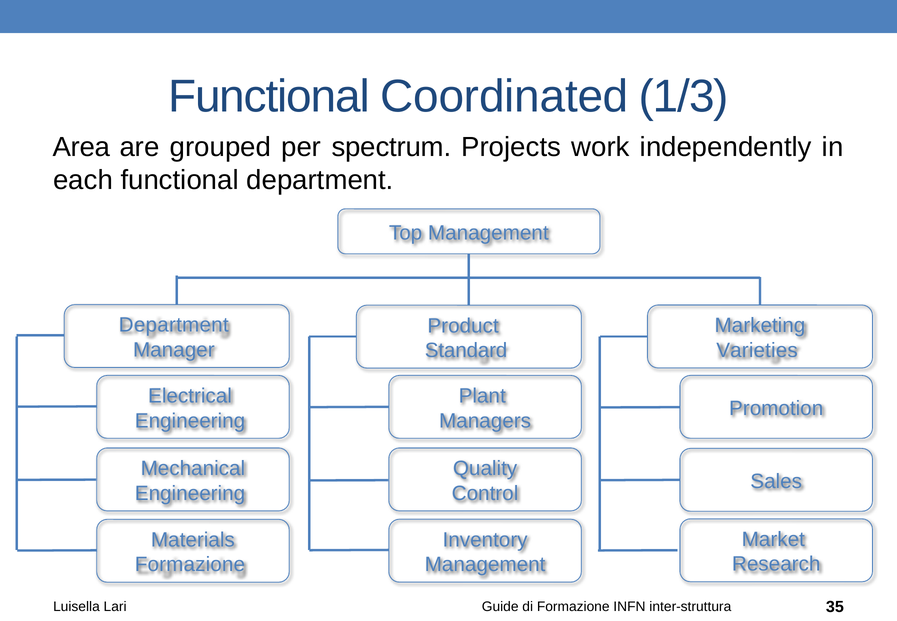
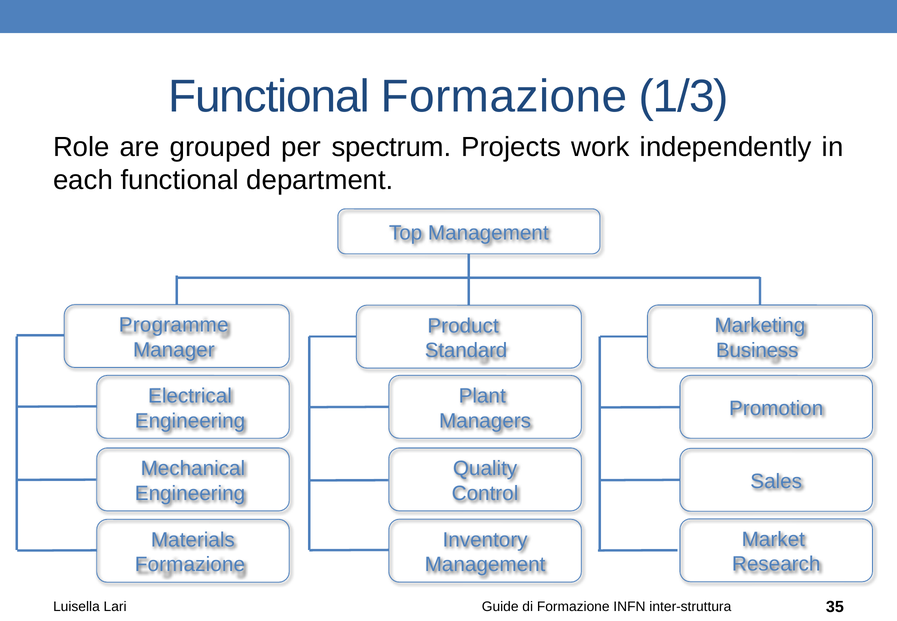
Functional Coordinated: Coordinated -> Formazione
Area: Area -> Role
Department at (174, 325): Department -> Programme
Varieties: Varieties -> Business
